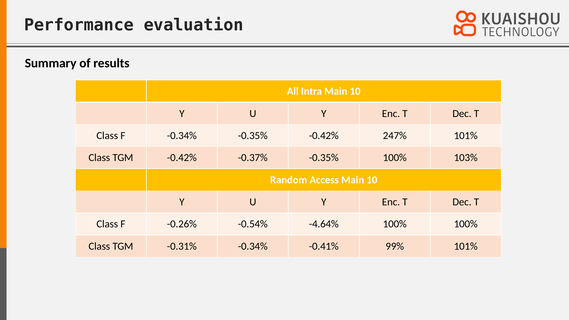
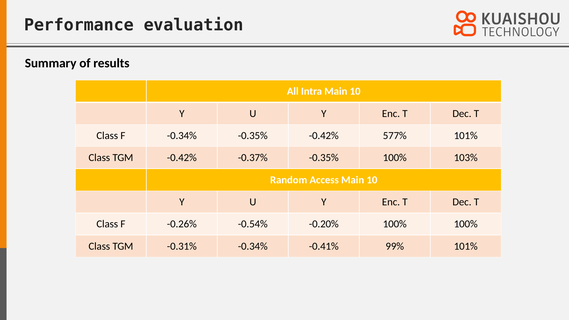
247%: 247% -> 577%
-4.64%: -4.64% -> -0.20%
